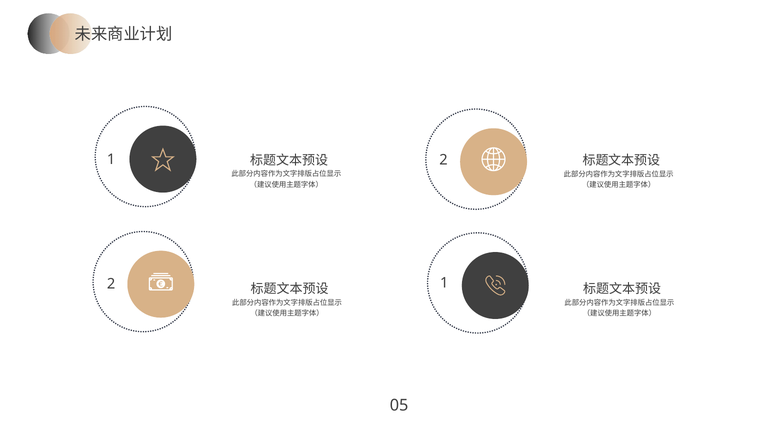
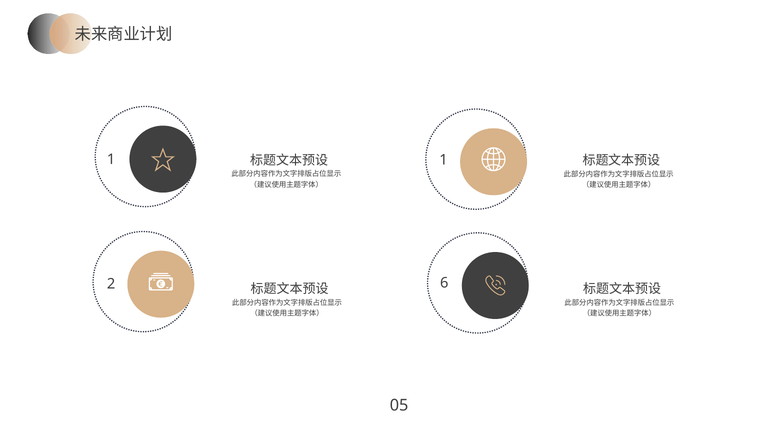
1 2: 2 -> 1
2 1: 1 -> 6
